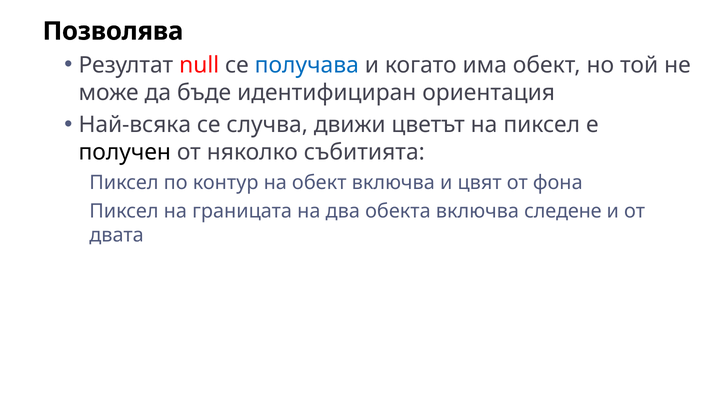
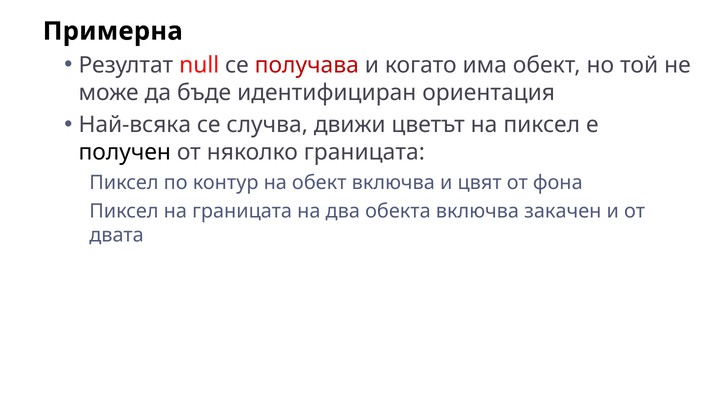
Позволява: Позволява -> Примерна
получава colour: blue -> red
няколко събитията: събитията -> границата
следене: следене -> закачен
